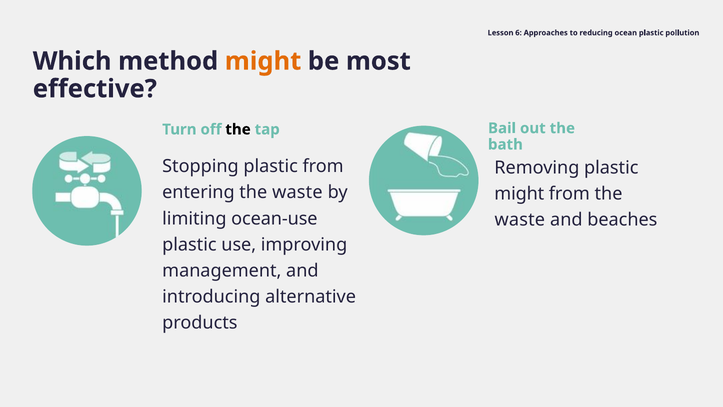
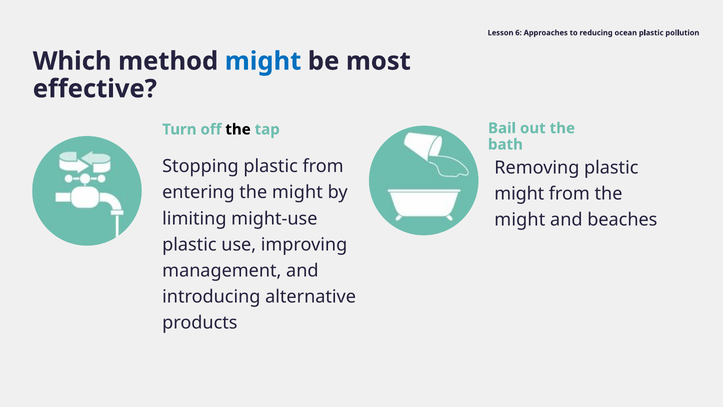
might at (263, 61) colour: orange -> blue
entering the waste: waste -> might
ocean-use: ocean-use -> might-use
waste at (520, 220): waste -> might
